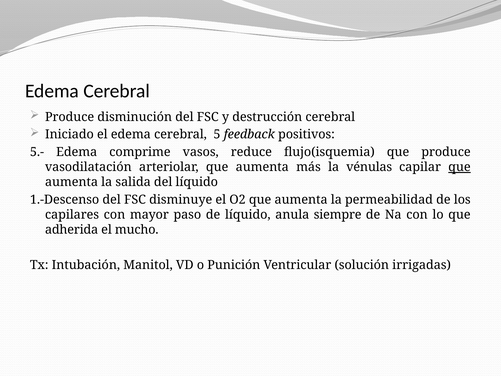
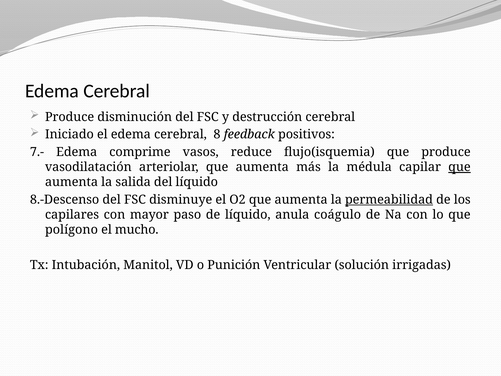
5: 5 -> 8
5.-: 5.- -> 7.-
vénulas: vénulas -> médula
1.-Descenso: 1.-Descenso -> 8.-Descenso
permeabilidad underline: none -> present
siempre: siempre -> coágulo
adherida: adherida -> polígono
